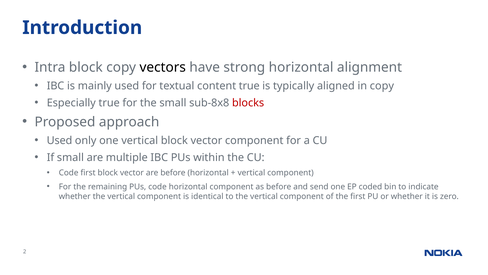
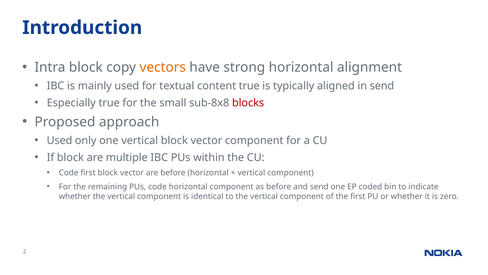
vectors colour: black -> orange
in copy: copy -> send
If small: small -> block
